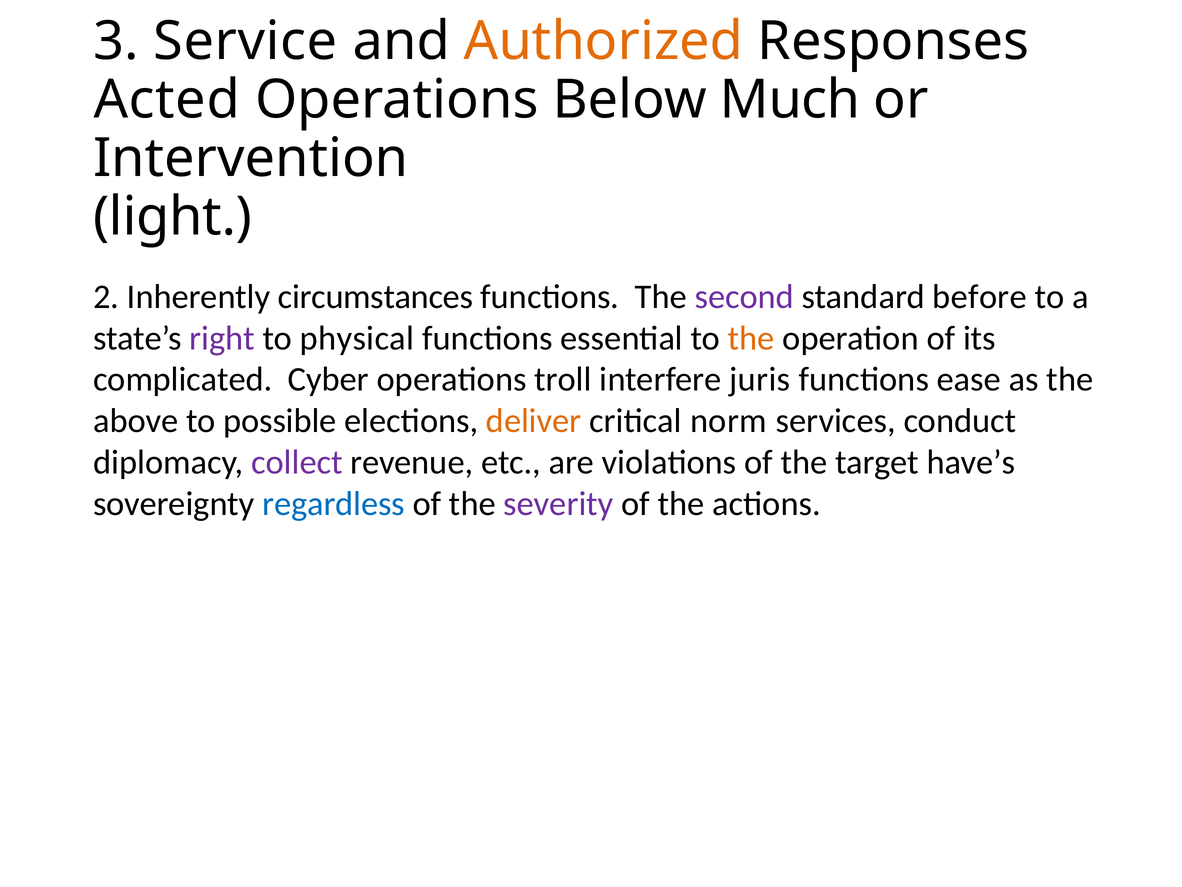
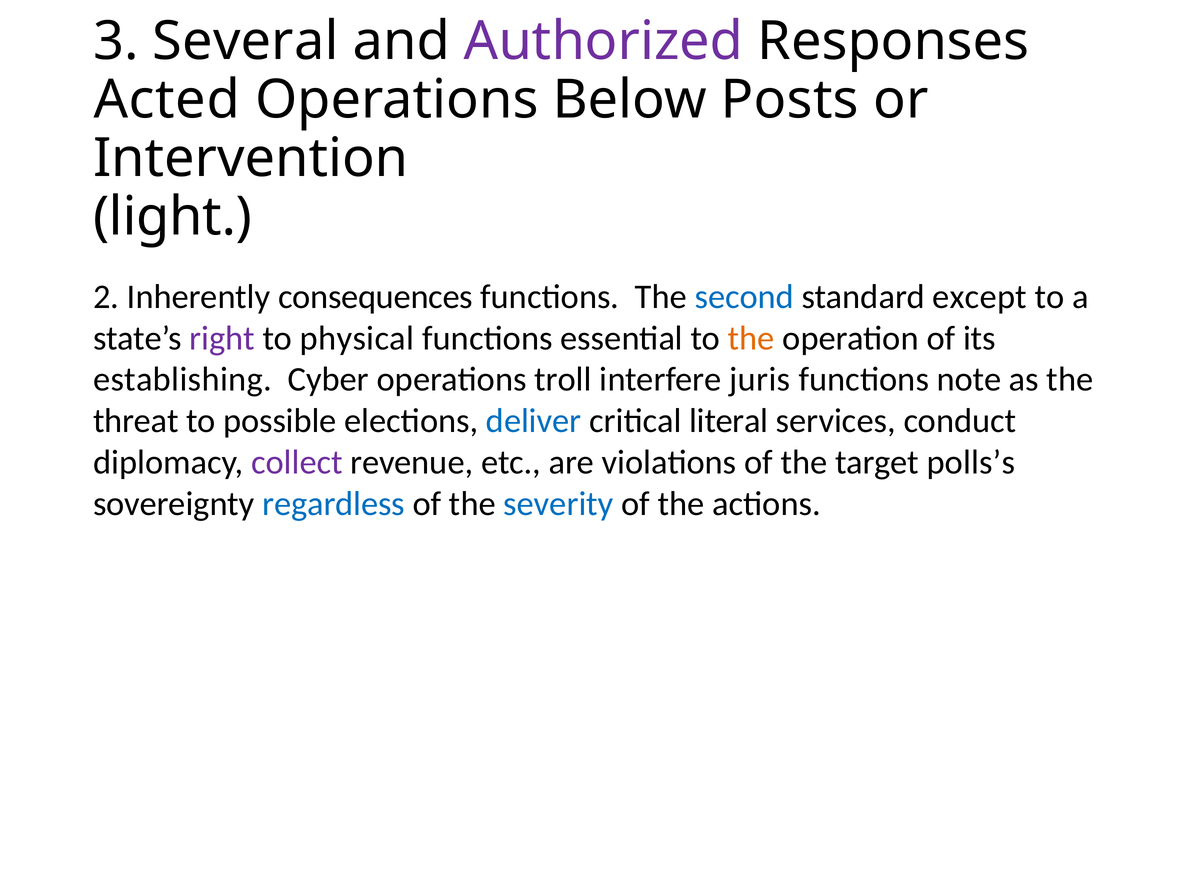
Service: Service -> Several
Authorized colour: orange -> purple
Much: Much -> Posts
circumstances: circumstances -> consequences
second colour: purple -> blue
before: before -> except
complicated: complicated -> establishing
ease: ease -> note
above: above -> threat
deliver colour: orange -> blue
norm: norm -> literal
have’s: have’s -> polls’s
severity colour: purple -> blue
